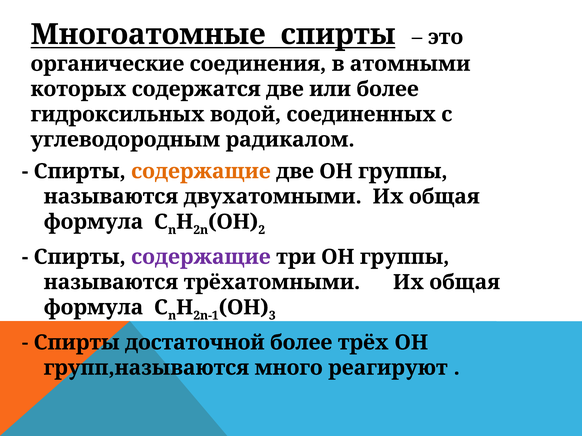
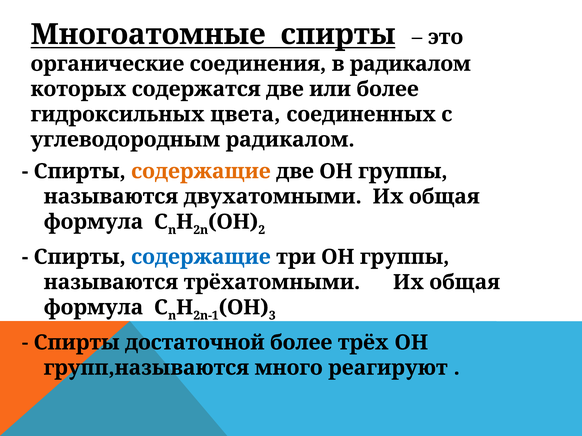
в атомными: атомными -> радикалом
водой: водой -> цвета
содержащие at (201, 257) colour: purple -> blue
